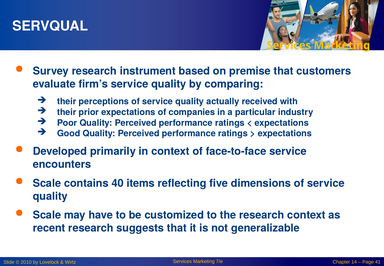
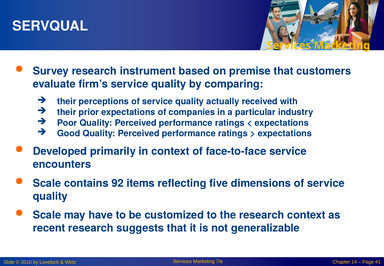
40: 40 -> 92
